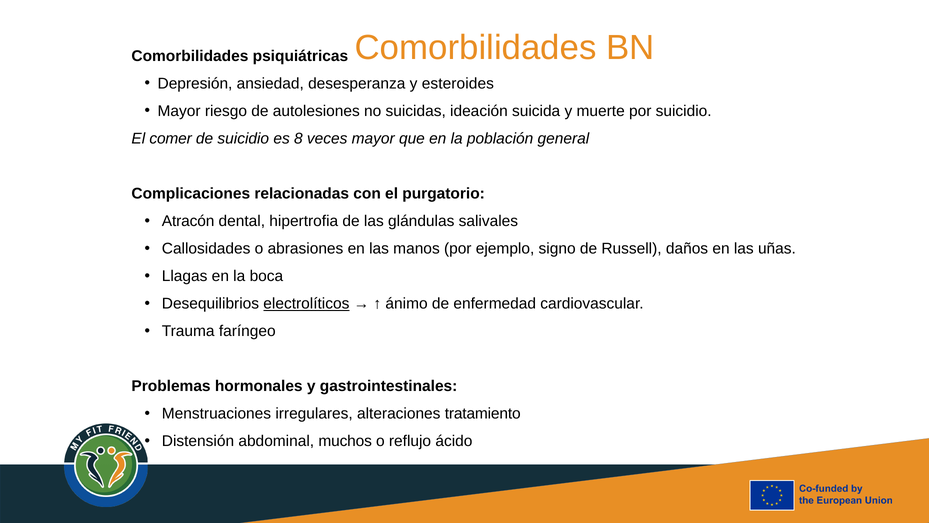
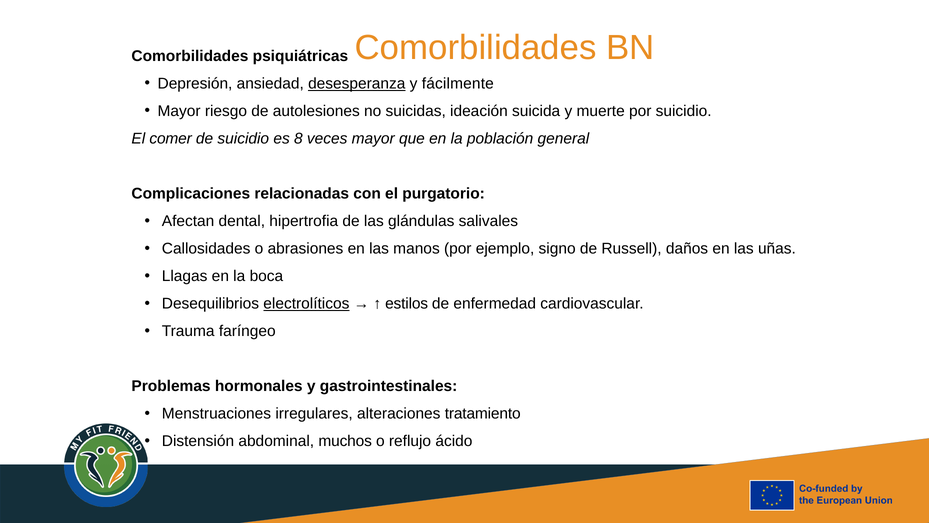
desesperanza underline: none -> present
esteroides: esteroides -> fácilmente
Atracón: Atracón -> Afectan
ánimo: ánimo -> estilos
